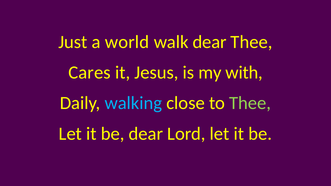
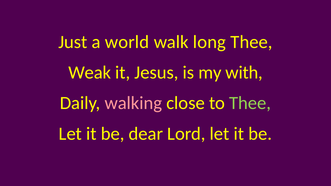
walk dear: dear -> long
Cares: Cares -> Weak
walking colour: light blue -> pink
